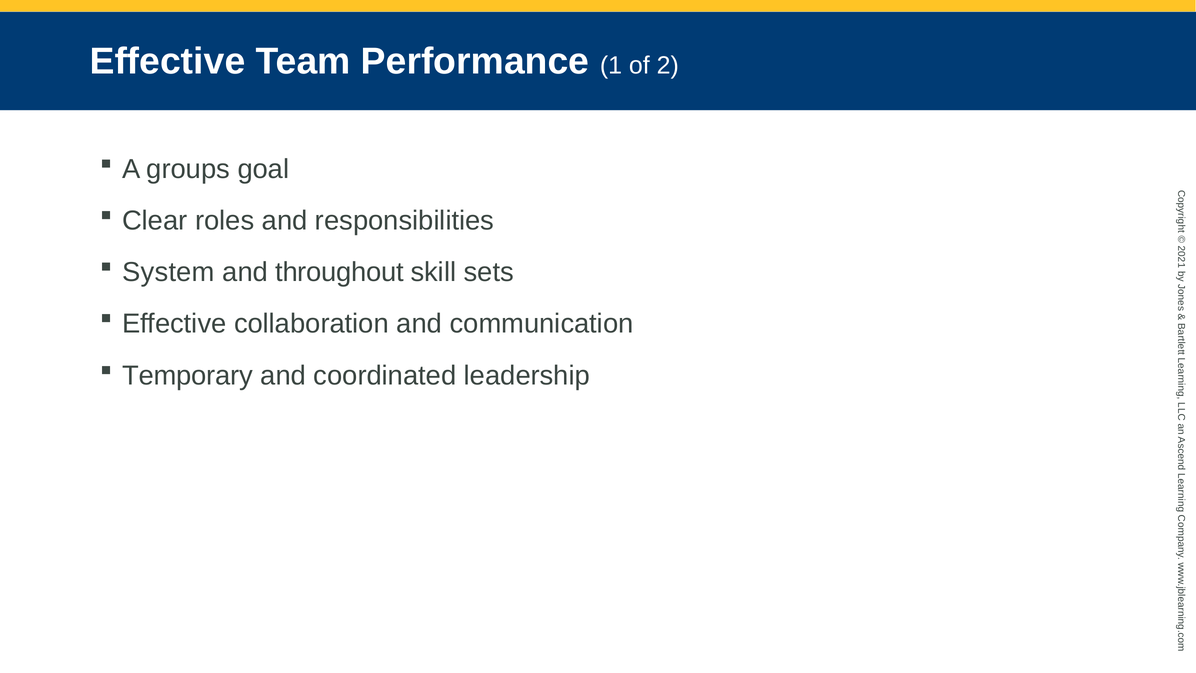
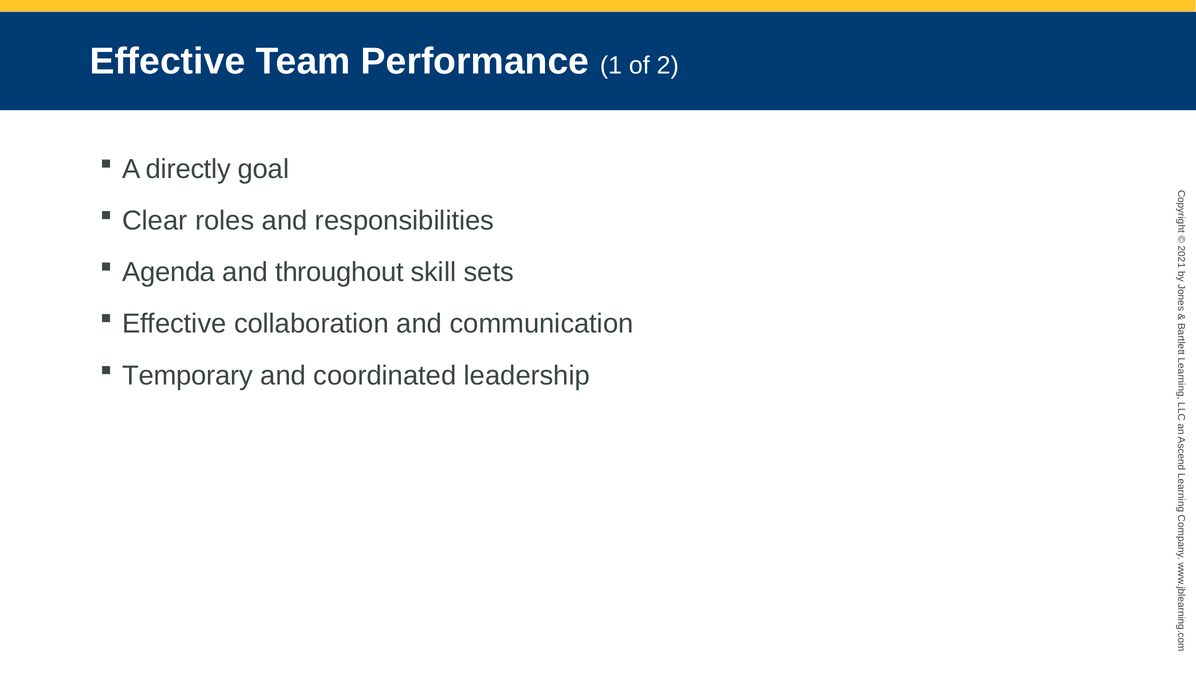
groups: groups -> directly
System: System -> Agenda
